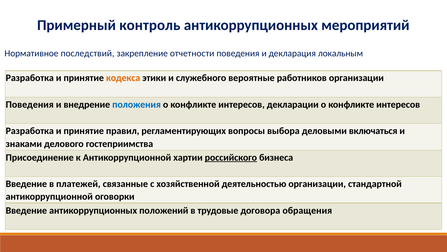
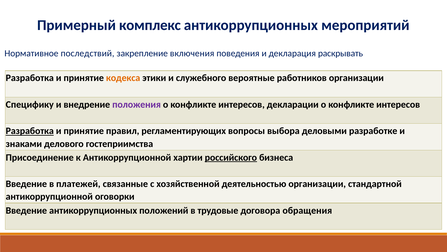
контроль: контроль -> комплекс
отчетности: отчетности -> включения
локальным: локальным -> раскрывать
Поведения at (30, 104): Поведения -> Специфику
положения colour: blue -> purple
Разработка at (30, 131) underline: none -> present
включаться: включаться -> разработке
